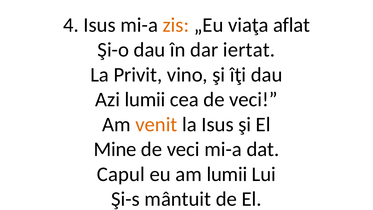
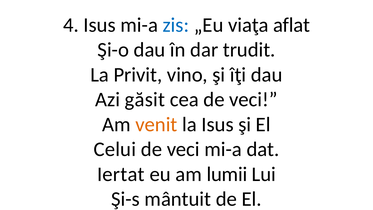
zis colour: orange -> blue
iertat: iertat -> trudit
Azi lumii: lumii -> găsit
Mine: Mine -> Celui
Capul: Capul -> Iertat
